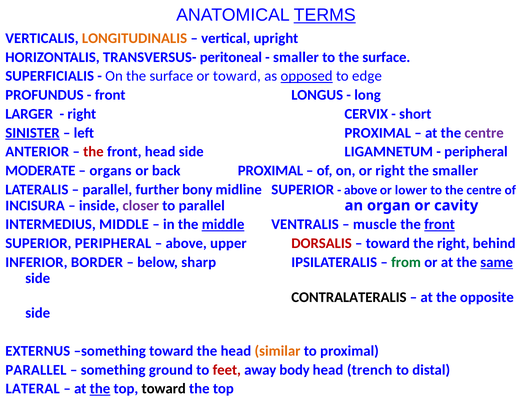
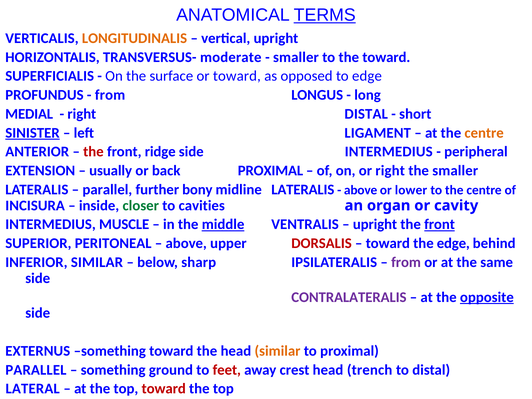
peritoneal: peritoneal -> moderate
to the surface: surface -> toward
opposed underline: present -> none
front at (110, 95): front -> from
LARGER: LARGER -> MEDIAL
right CERVIX: CERVIX -> DISTAL
left PROXIMAL: PROXIMAL -> LIGAMENT
centre at (484, 133) colour: purple -> orange
front head: head -> ridge
side LIGAMNETUM: LIGAMNETUM -> INTERMEDIUS
MODERATE: MODERATE -> EXTENSION
organs: organs -> usually
midline SUPERIOR: SUPERIOR -> LATERALIS
closer colour: purple -> green
to parallel: parallel -> cavities
INTERMEDIUS MIDDLE: MIDDLE -> MUSCLE
muscle at (375, 224): muscle -> upright
SUPERIOR PERIPHERAL: PERIPHERAL -> PERITONEAL
the right: right -> edge
INFERIOR BORDER: BORDER -> SIMILAR
from at (406, 262) colour: green -> purple
same underline: present -> none
CONTRALATERALIS colour: black -> purple
opposite underline: none -> present
body: body -> crest
the at (100, 389) underline: present -> none
toward at (164, 389) colour: black -> red
